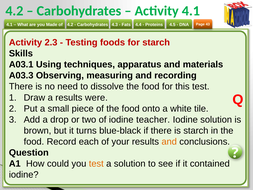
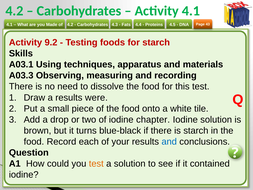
2.3: 2.3 -> 9.2
teacher: teacher -> chapter
and at (169, 141) colour: orange -> blue
